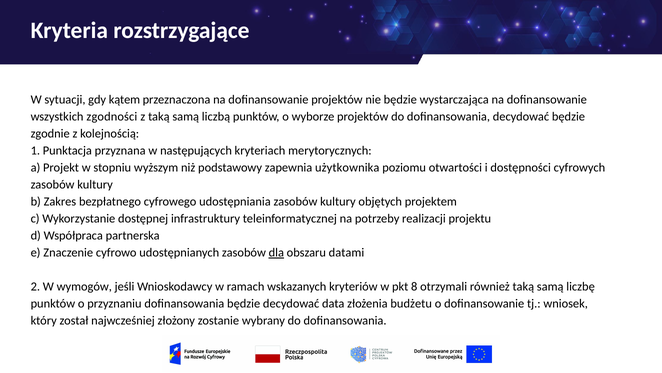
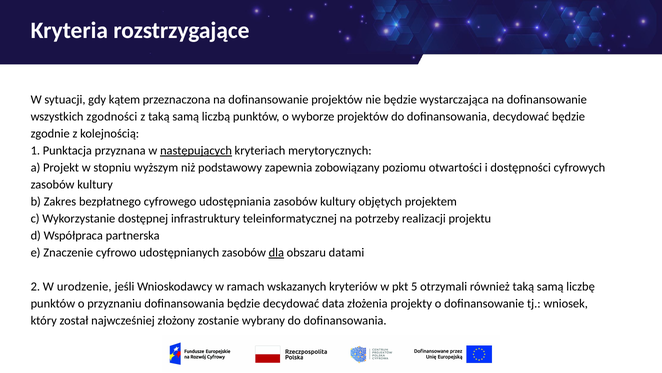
następujących underline: none -> present
użytkownika: użytkownika -> zobowiązany
wymogów: wymogów -> urodzenie
8: 8 -> 5
budżetu: budżetu -> projekty
